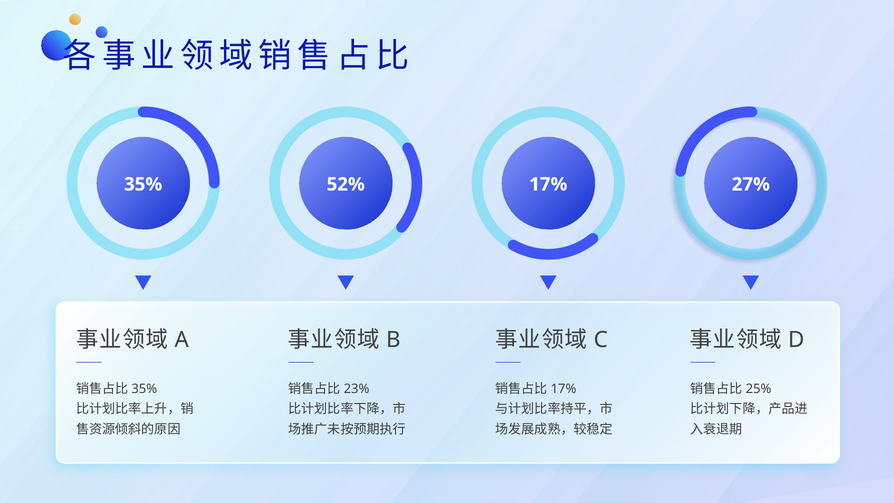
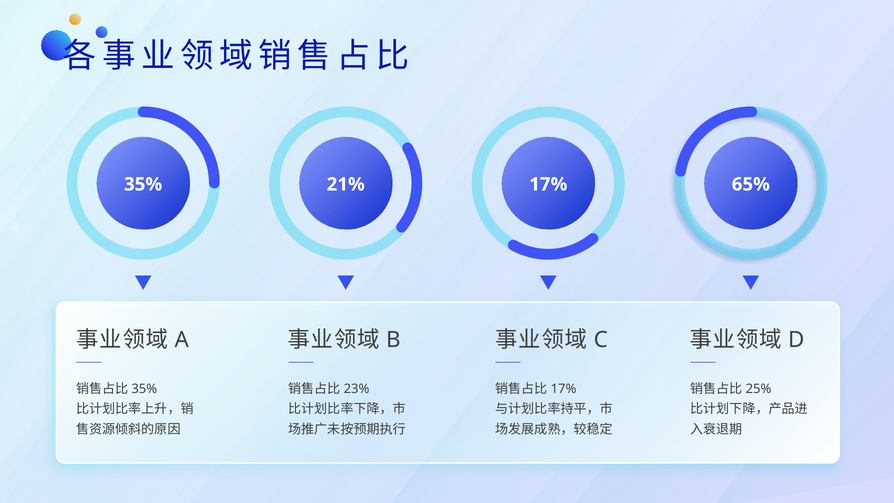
52%: 52% -> 21%
27%: 27% -> 65%
